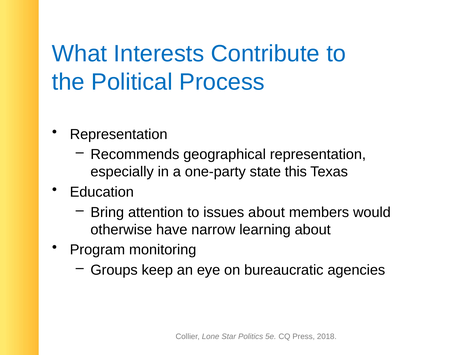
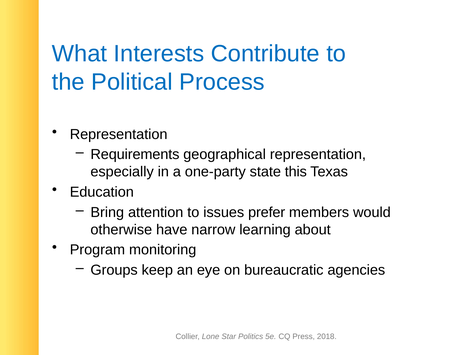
Recommends: Recommends -> Requirements
issues about: about -> prefer
